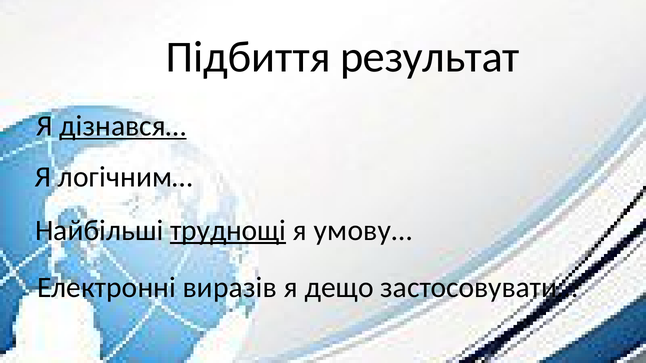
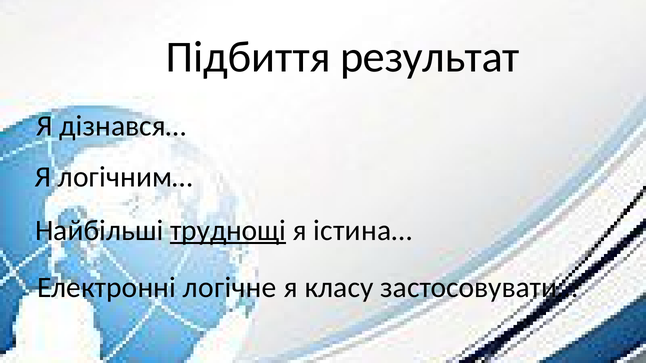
дізнався… underline: present -> none
умову…: умову… -> істина…
виразів: виразів -> логічне
дещо: дещо -> класу
